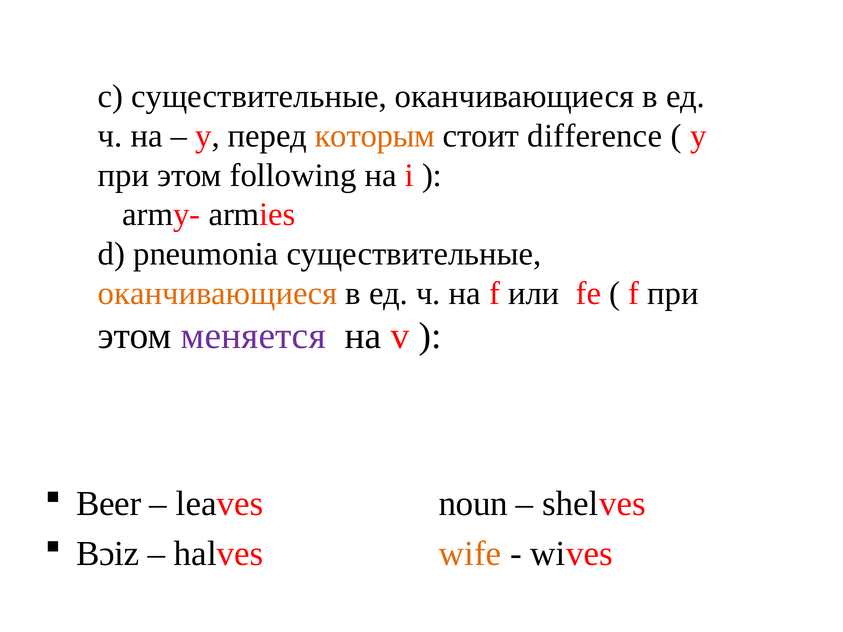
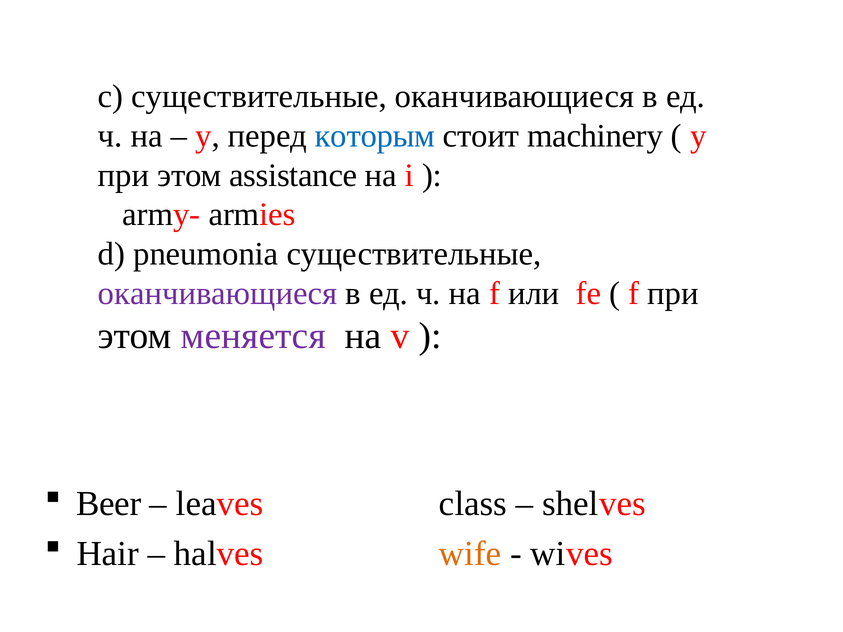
которым colour: orange -> blue
difference: difference -> machinery
following: following -> assistance
оканчивающиеся at (218, 293) colour: orange -> purple
noun: noun -> class
Bɔiz: Bɔiz -> Hair
